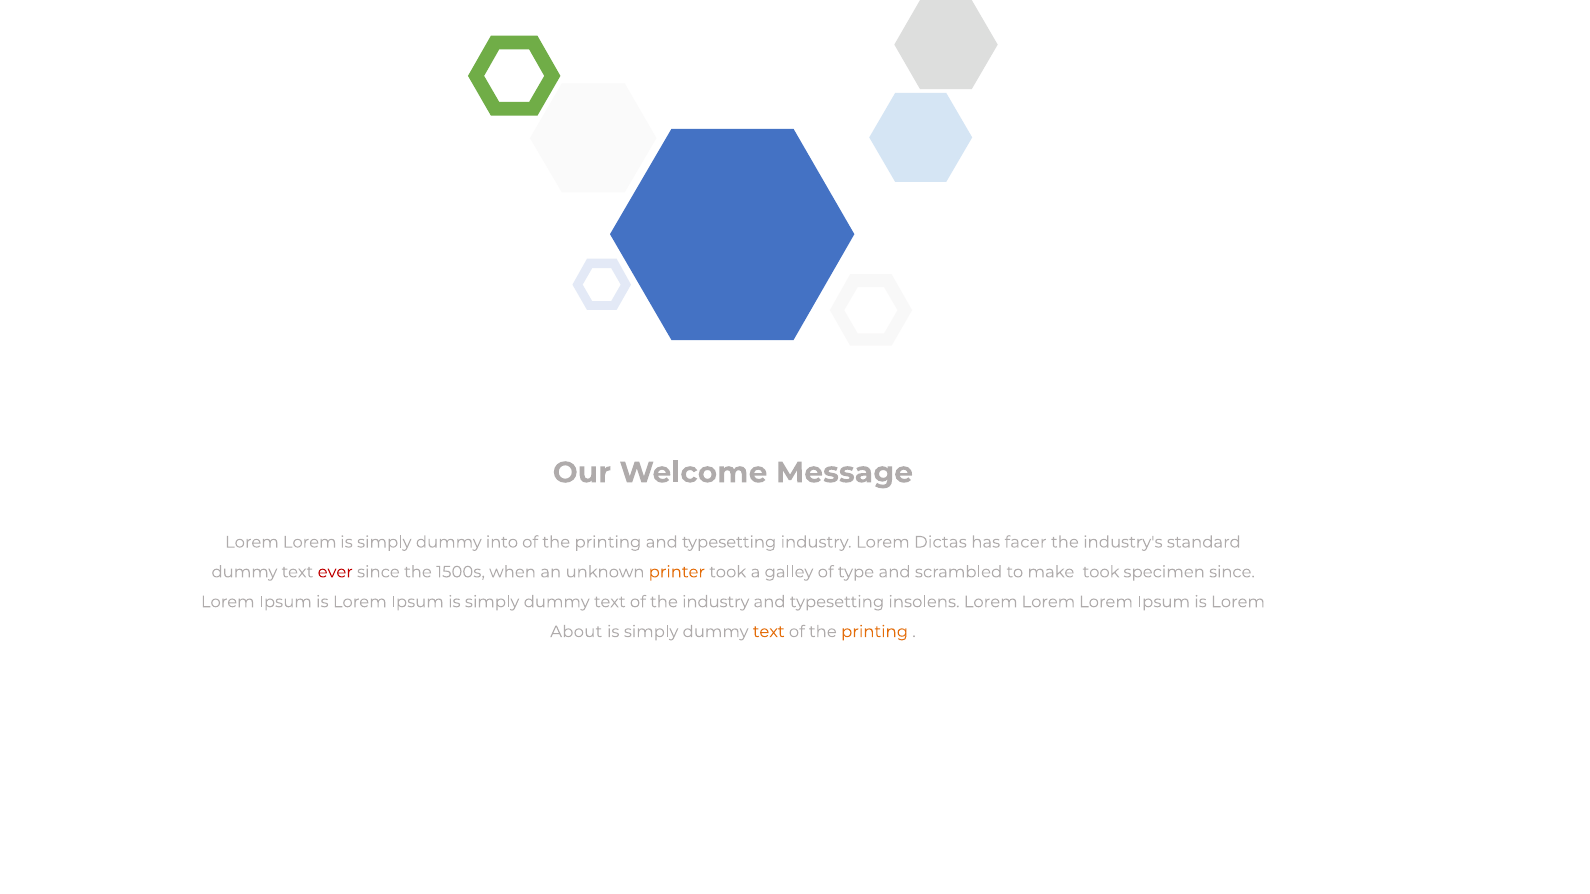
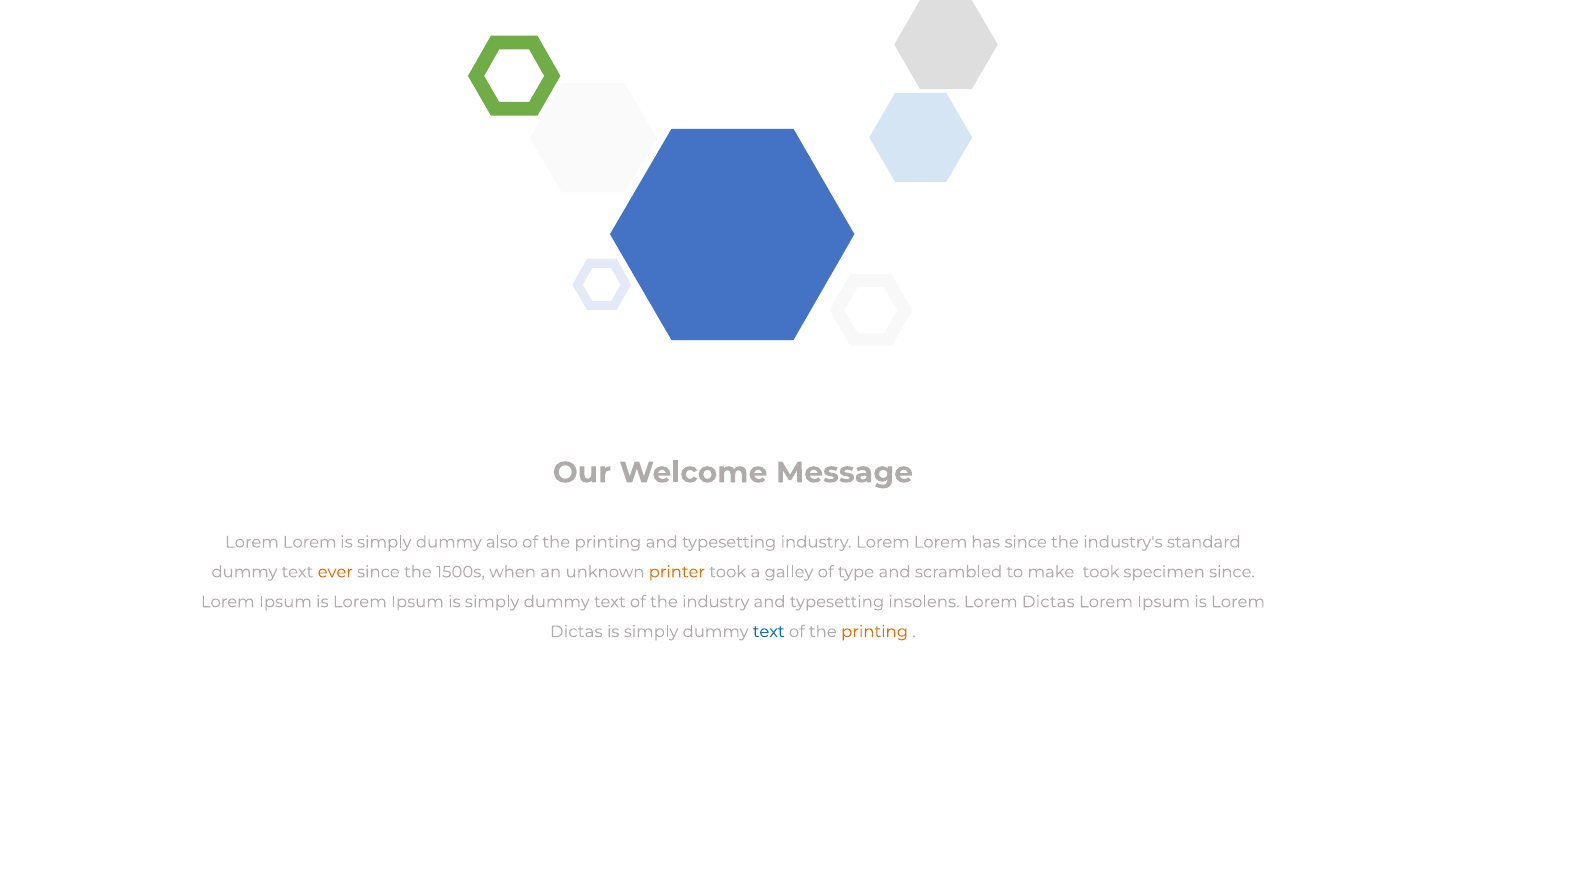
into: into -> also
industry Lorem Dictas: Dictas -> Lorem
has facer: facer -> since
ever colour: red -> orange
Lorem at (1048, 602): Lorem -> Dictas
About at (576, 632): About -> Dictas
text at (769, 632) colour: orange -> blue
